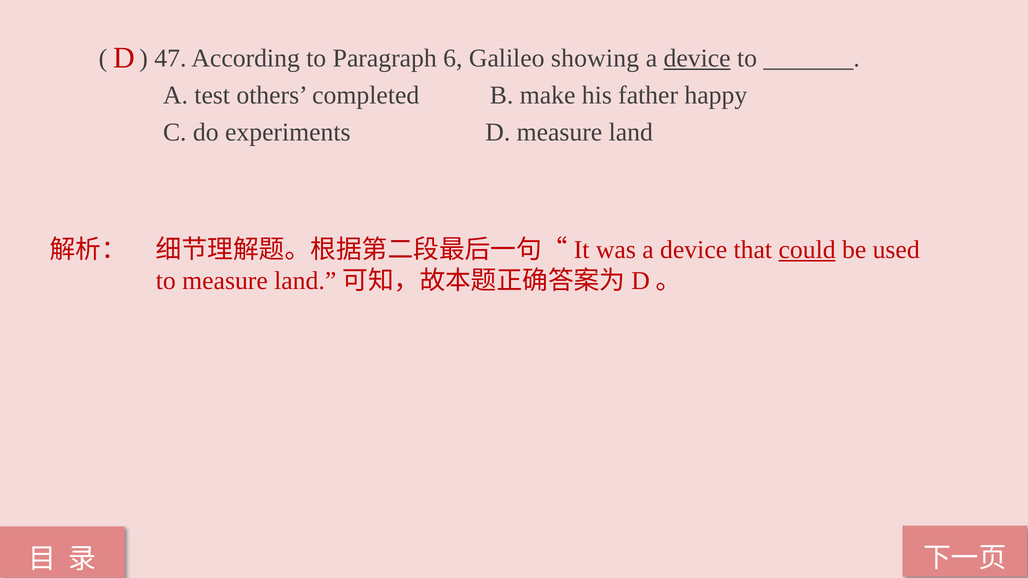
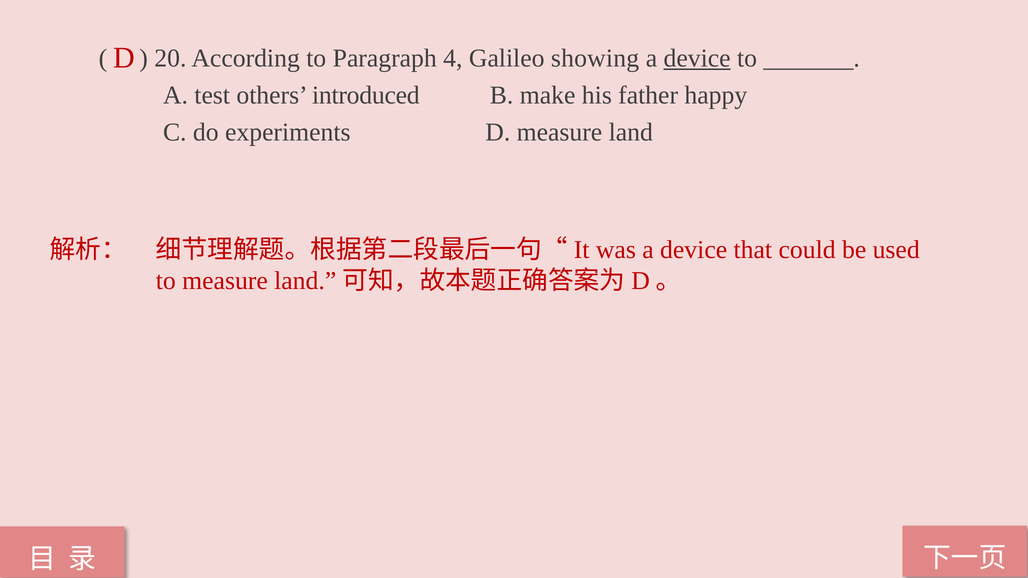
47: 47 -> 20
6: 6 -> 4
completed: completed -> introduced
could underline: present -> none
